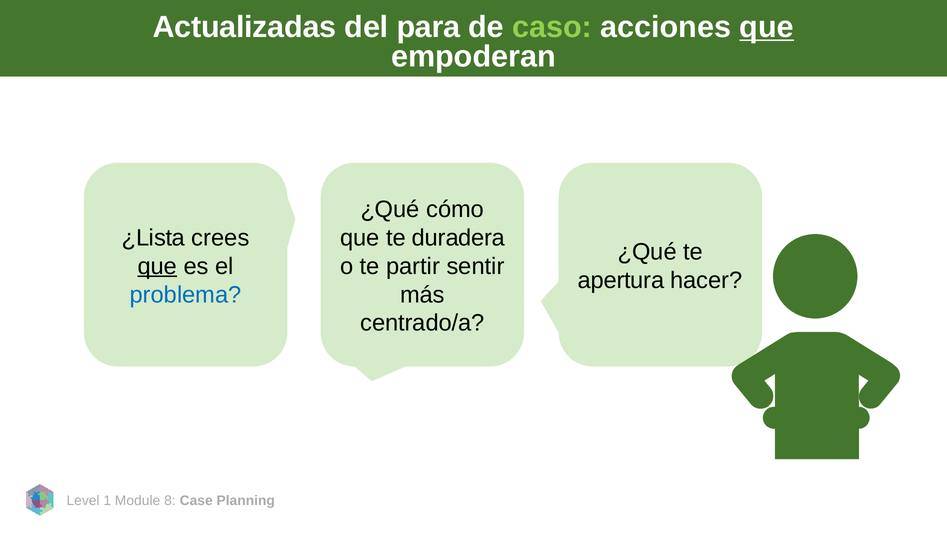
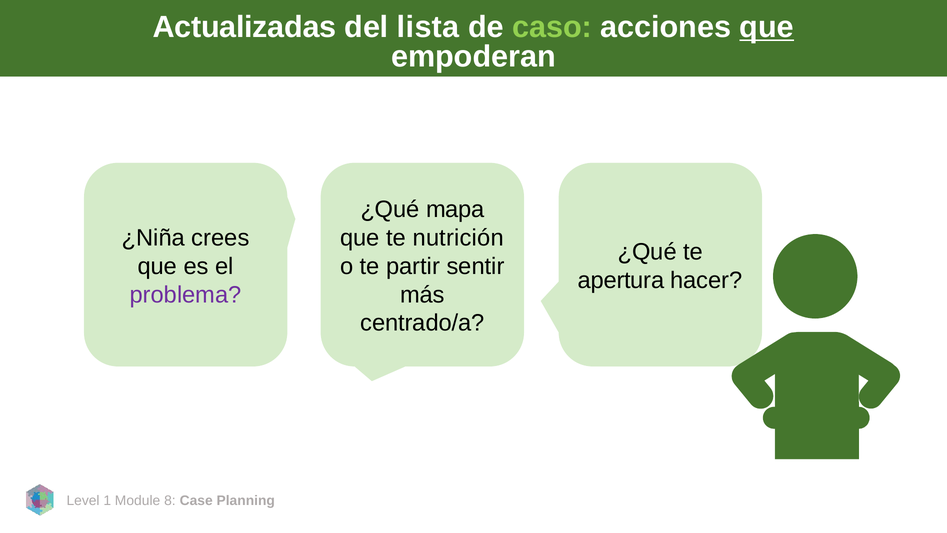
para: para -> lista
cómo: cómo -> mapa
¿Lista: ¿Lista -> ¿Niña
duradera: duradera -> nutrición
que at (157, 266) underline: present -> none
problema colour: blue -> purple
